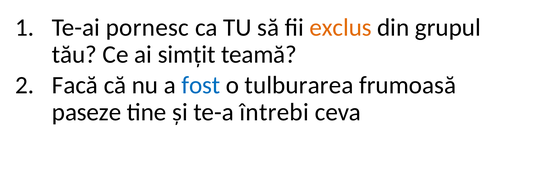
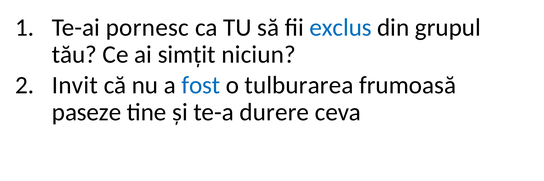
exclus colour: orange -> blue
teamă: teamă -> niciun
Facă: Facă -> Invit
întrebi: întrebi -> durere
